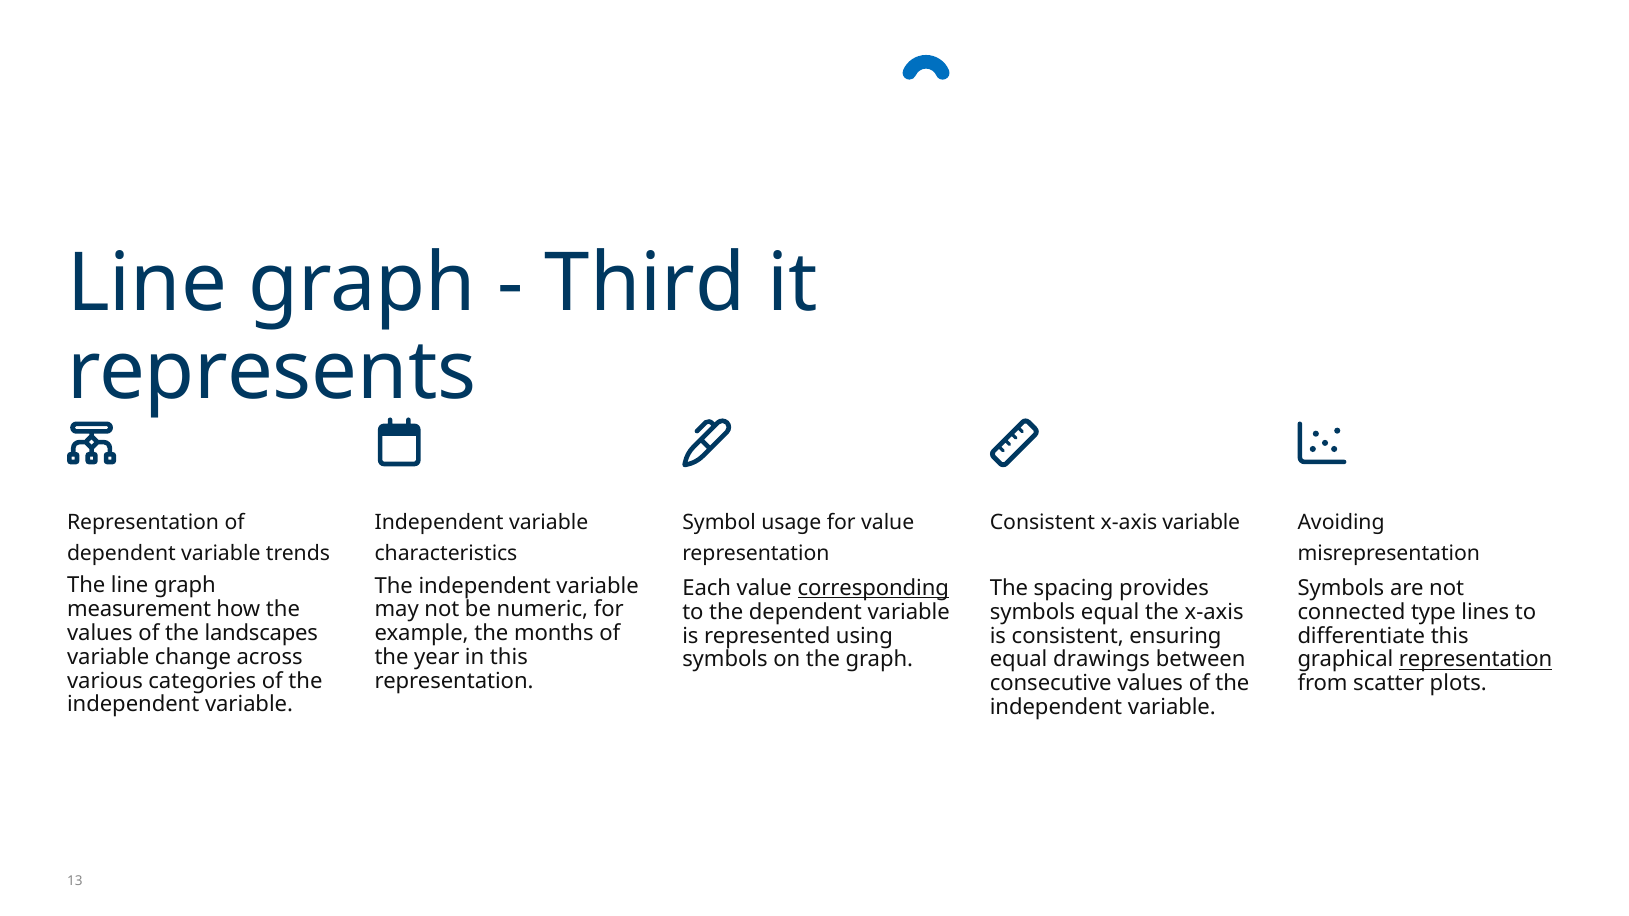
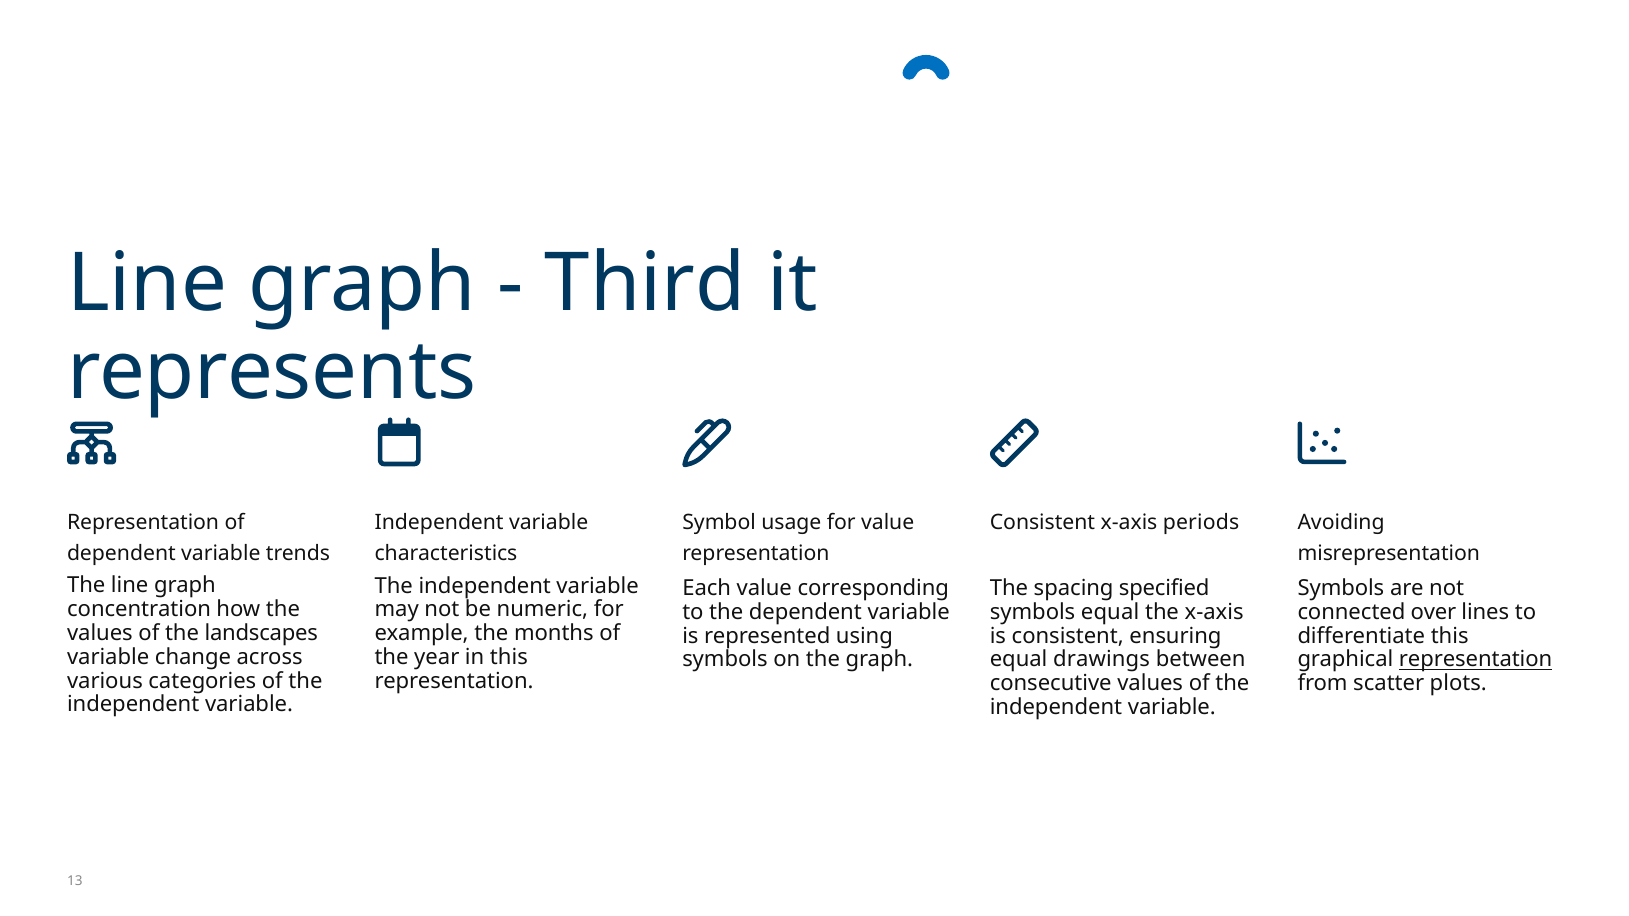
x-axis variable: variable -> periods
corresponding underline: present -> none
provides: provides -> specified
measurement: measurement -> concentration
type: type -> over
